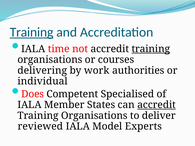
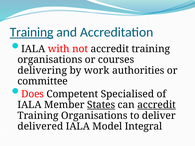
time: time -> with
training at (151, 49) underline: present -> none
individual: individual -> committee
States underline: none -> present
reviewed: reviewed -> delivered
Experts: Experts -> Integral
